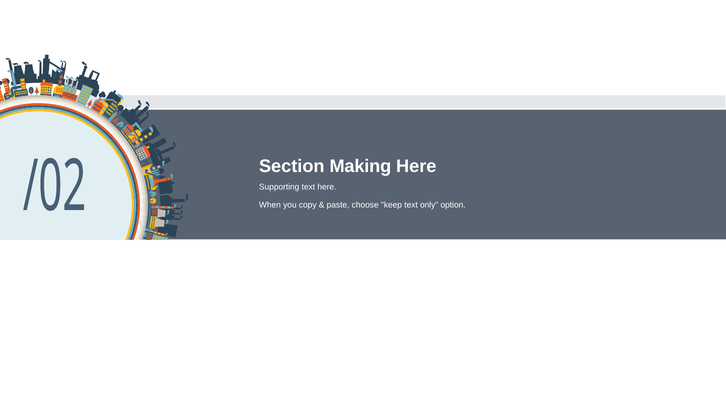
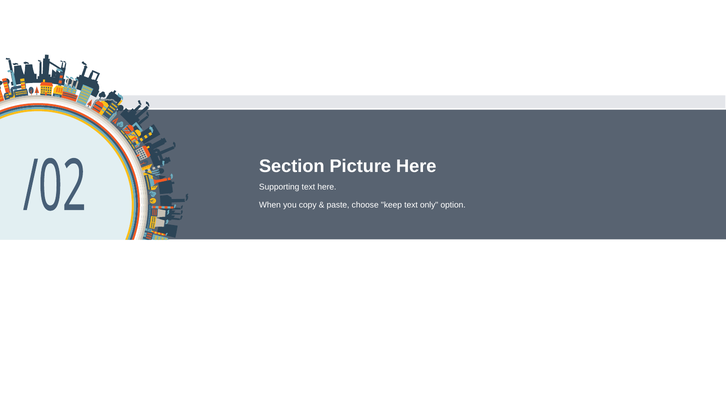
Making: Making -> Picture
